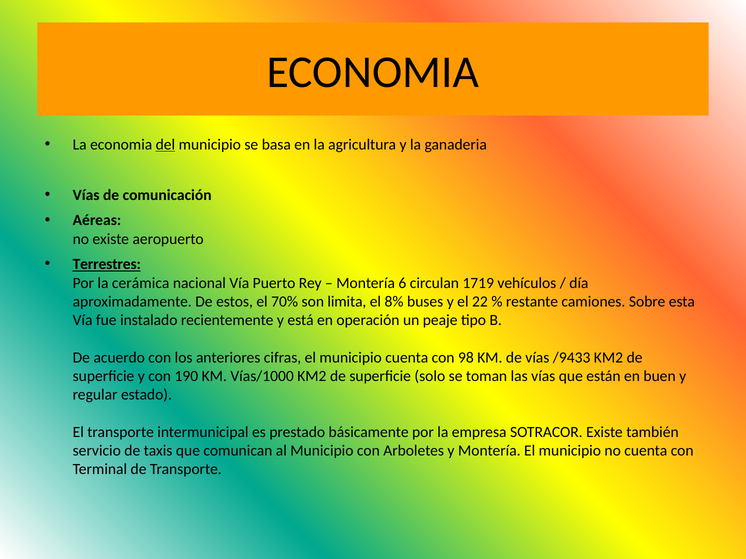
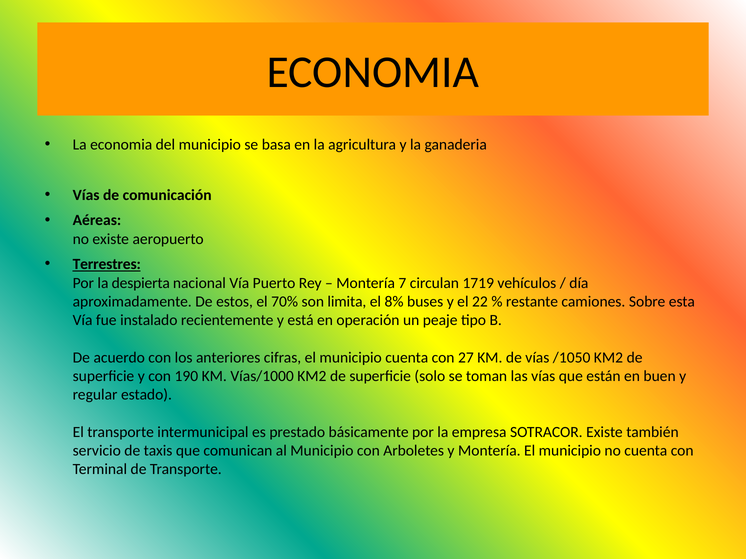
del underline: present -> none
cerámica: cerámica -> despierta
6: 6 -> 7
98: 98 -> 27
/9433: /9433 -> /1050
